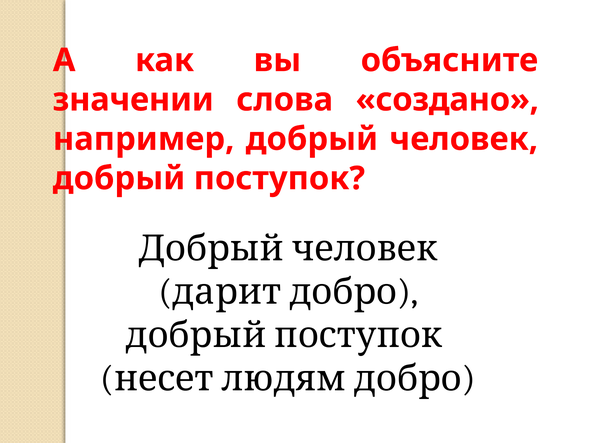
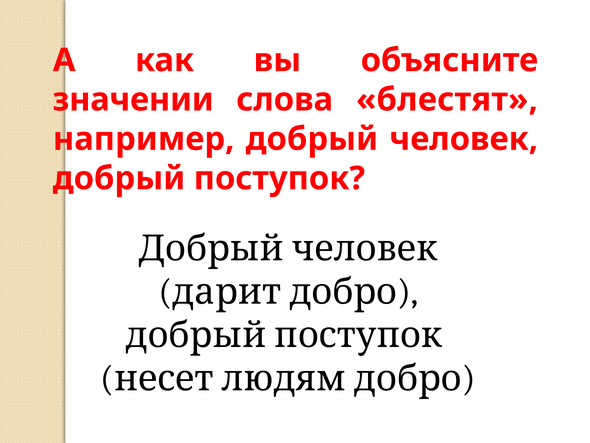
создано: создано -> блестят
